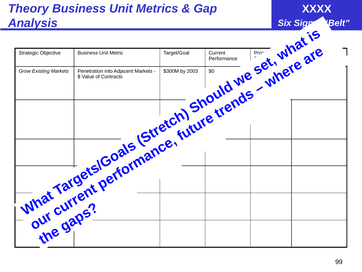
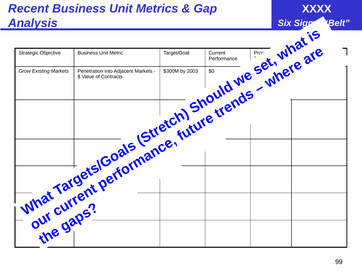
Theory: Theory -> Recent
